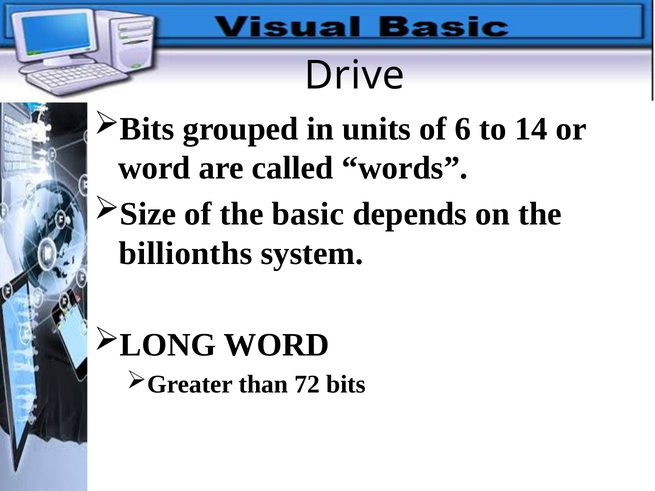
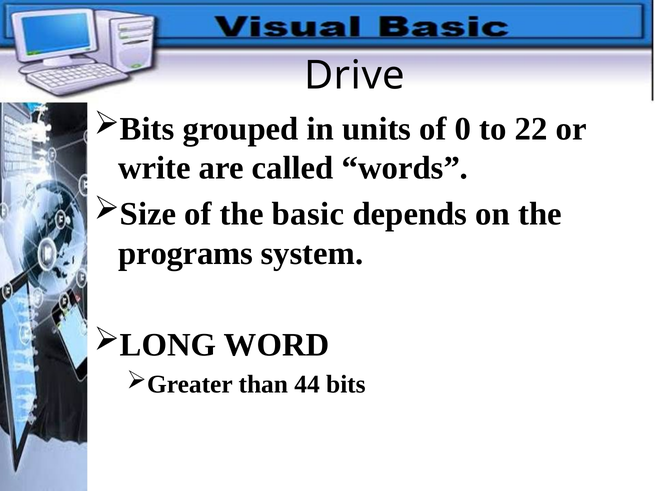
6: 6 -> 0
14: 14 -> 22
word at (155, 168): word -> write
billionths: billionths -> programs
72: 72 -> 44
